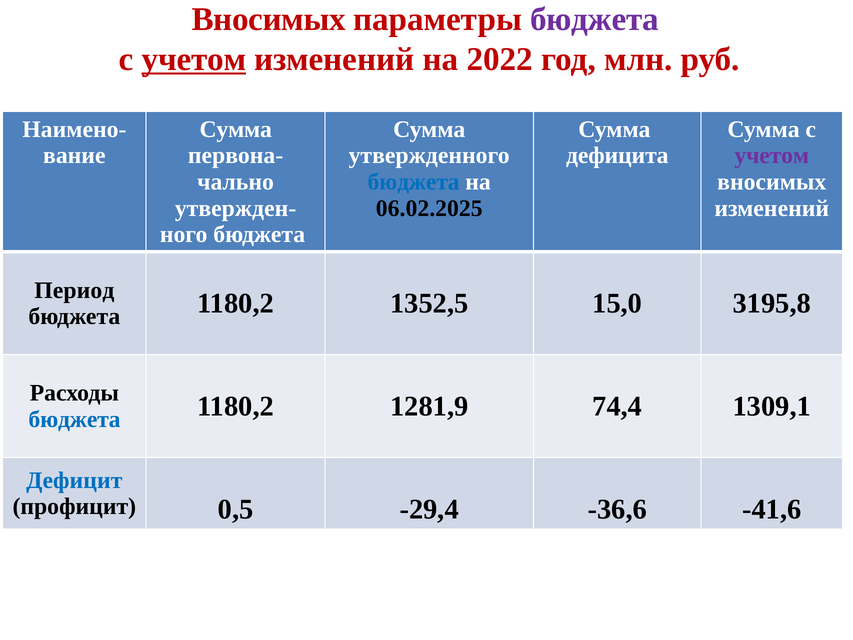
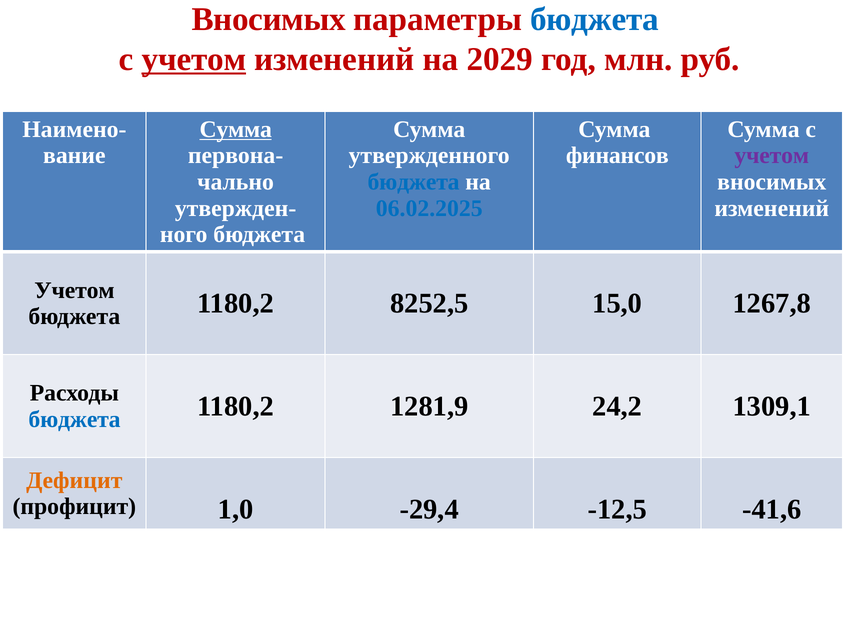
бюджета at (594, 19) colour: purple -> blue
2022: 2022 -> 2029
Сумма at (236, 129) underline: none -> present
дефицита: дефицита -> финансов
06.02.2025 colour: black -> blue
Период at (74, 290): Период -> Учетом
1352,5: 1352,5 -> 8252,5
3195,8: 3195,8 -> 1267,8
74,4: 74,4 -> 24,2
Дефицит colour: blue -> orange
0,5: 0,5 -> 1,0
-36,6: -36,6 -> -12,5
